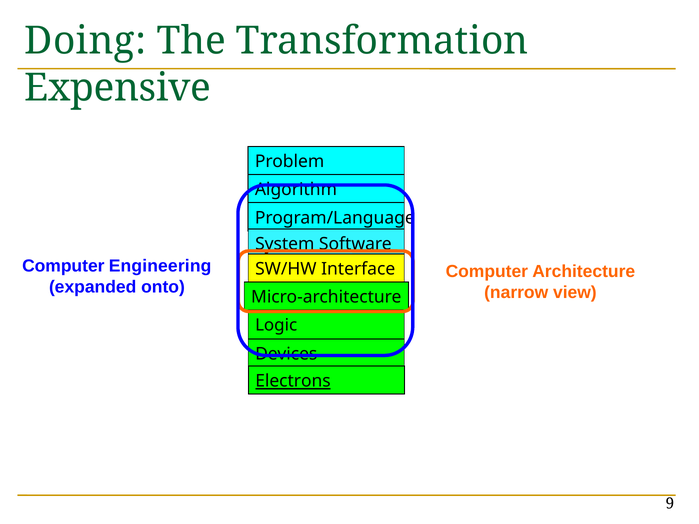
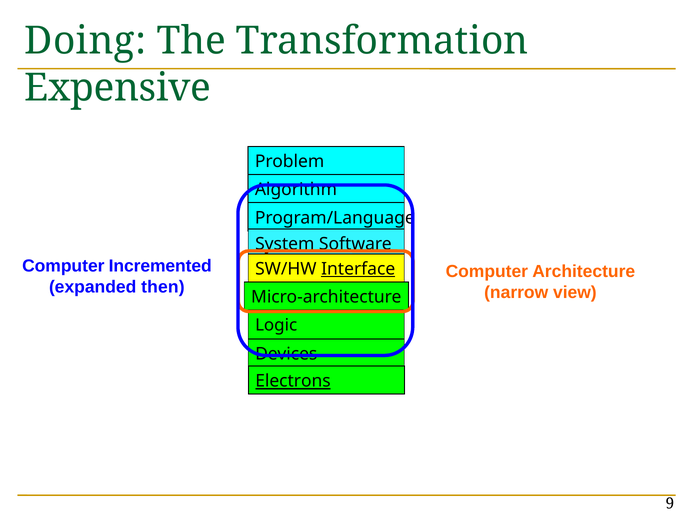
Engineering: Engineering -> Incremented
Interface underline: none -> present
onto: onto -> then
